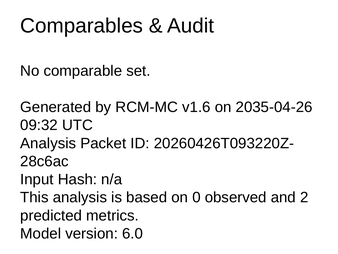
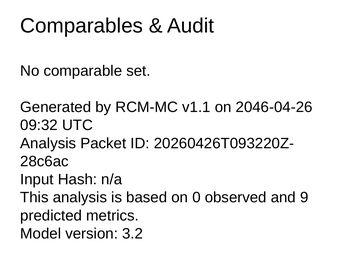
v1.6: v1.6 -> v1.1
2035-04-26: 2035-04-26 -> 2046-04-26
2: 2 -> 9
6.0: 6.0 -> 3.2
